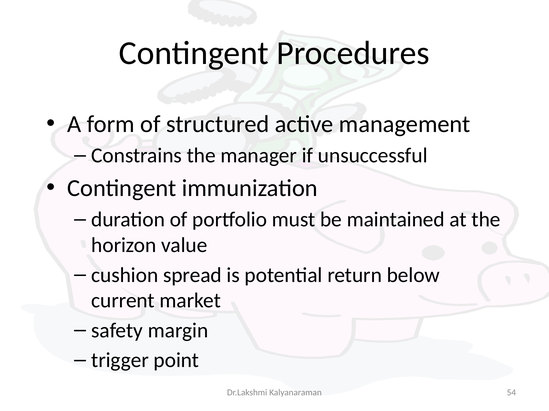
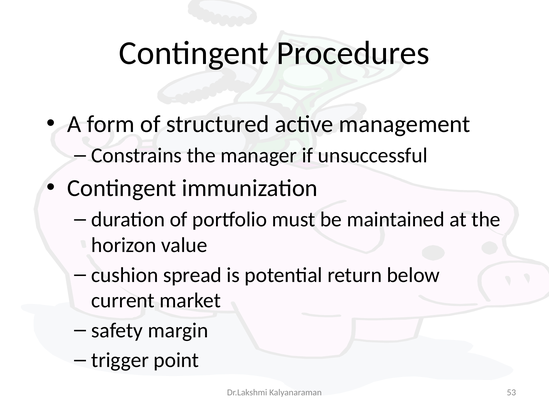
54: 54 -> 53
